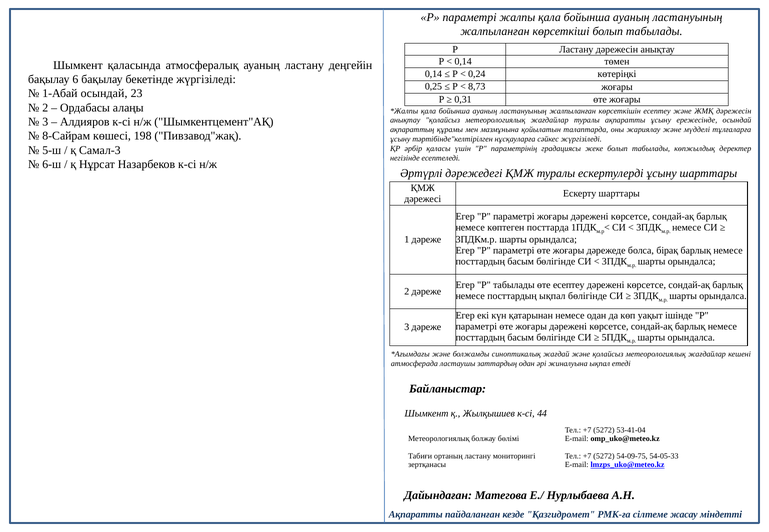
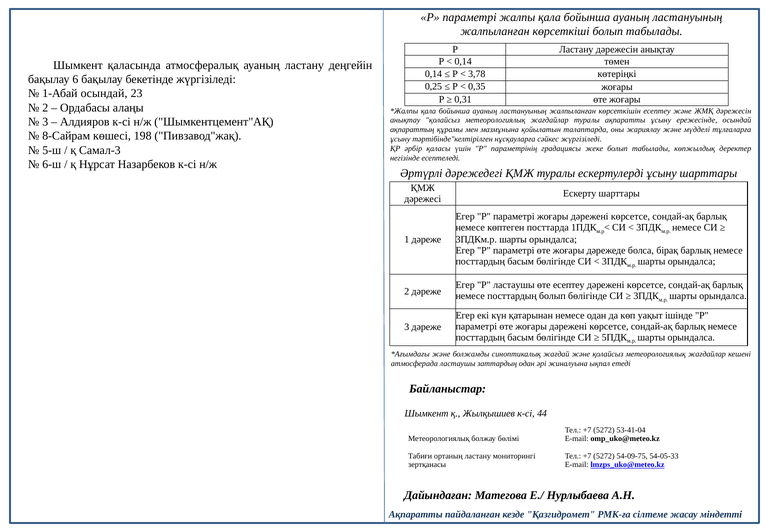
0,24: 0,24 -> 3,78
8,73: 8,73 -> 0,35
Р табылады: табылады -> ластаушы
посттардың ықпал: ықпал -> болып
